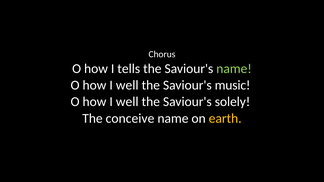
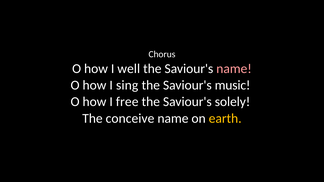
tells: tells -> well
name at (234, 69) colour: light green -> pink
well at (127, 85): well -> sing
well at (127, 102): well -> free
